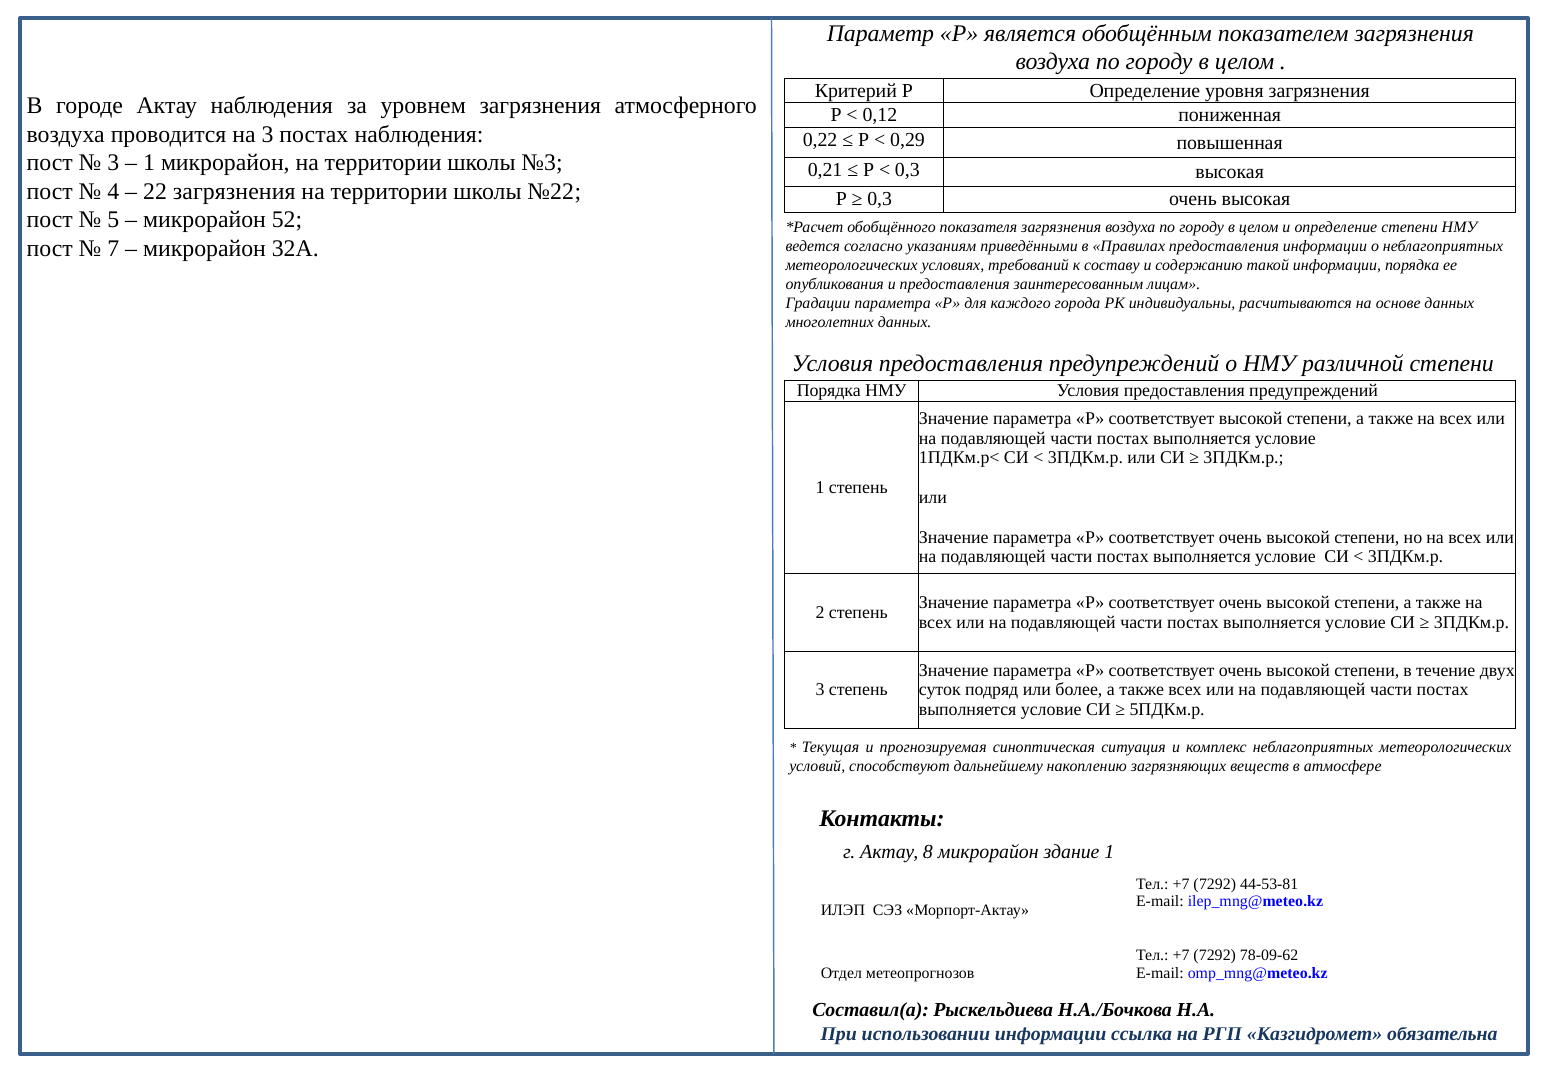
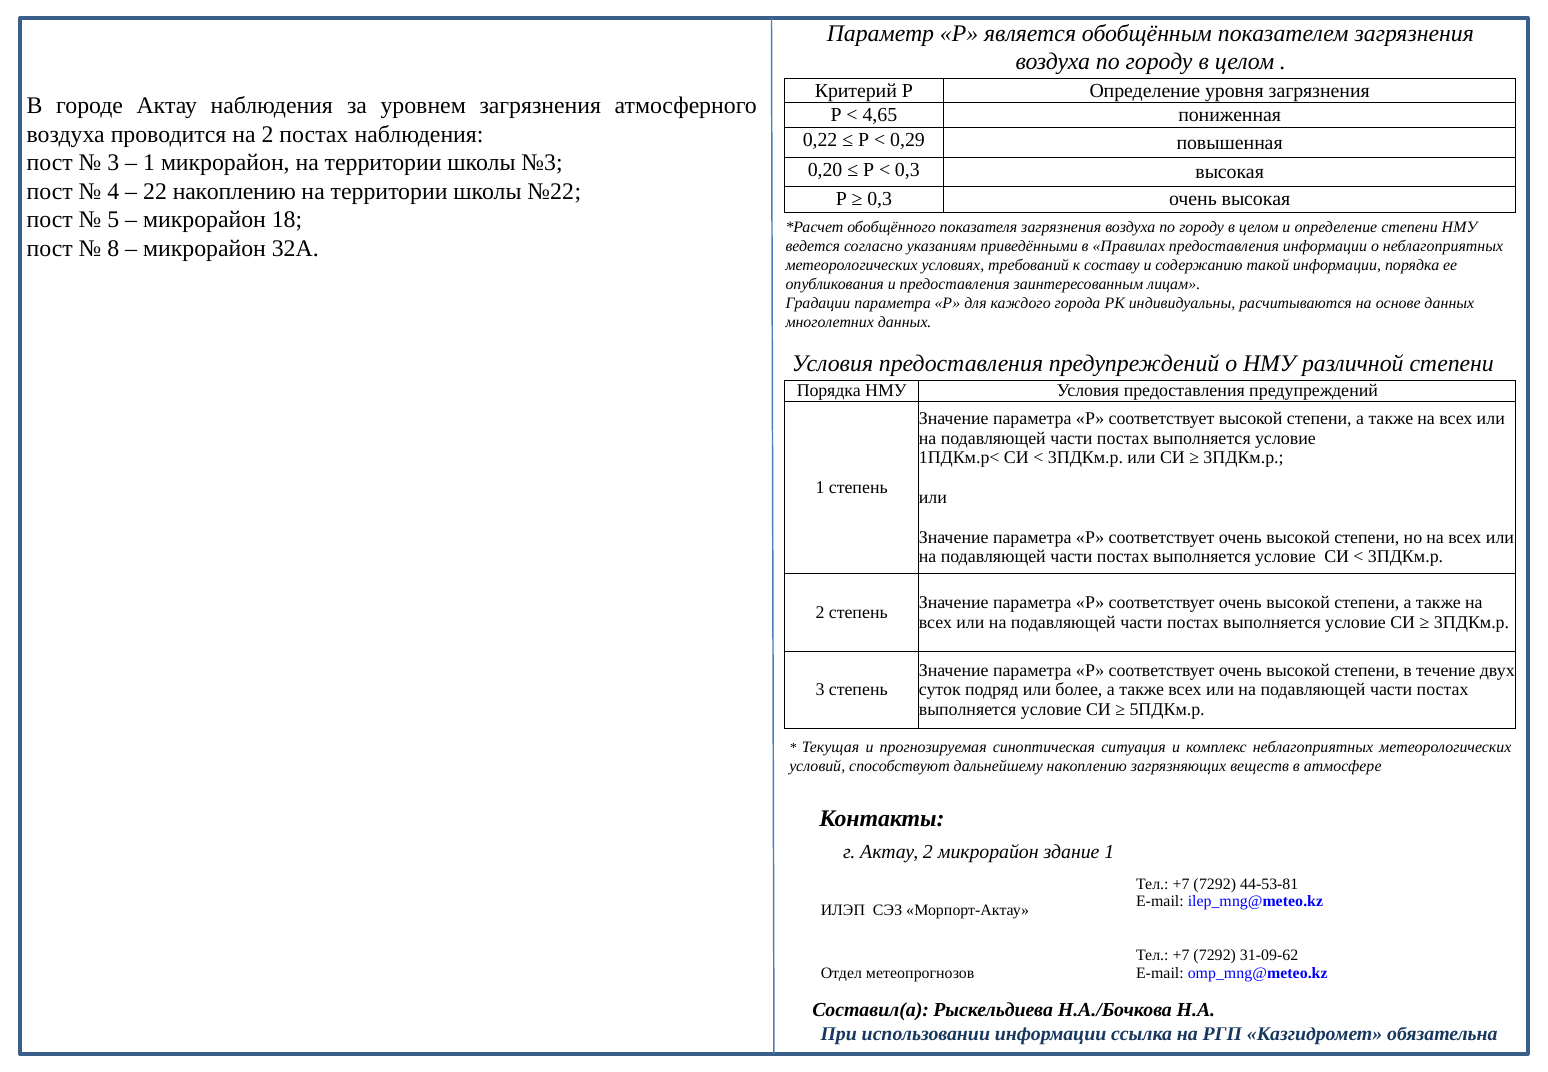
0,12: 0,12 -> 4,65
на 3: 3 -> 2
0,21: 0,21 -> 0,20
22 загрязнения: загрязнения -> накоплению
52: 52 -> 18
7: 7 -> 8
Актау 8: 8 -> 2
78-09-62: 78-09-62 -> 31-09-62
